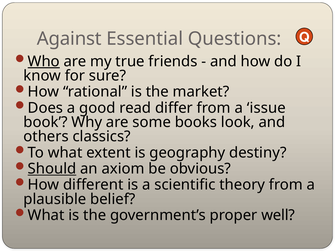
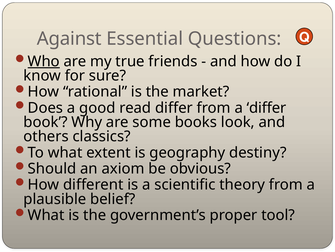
a issue: issue -> differ
Should underline: present -> none
well: well -> tool
